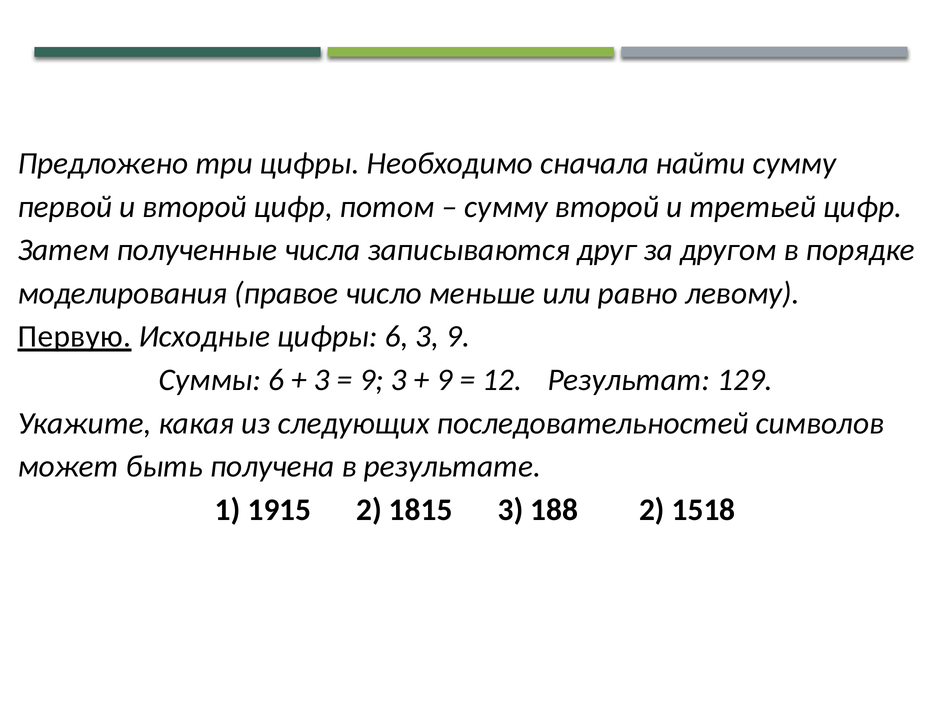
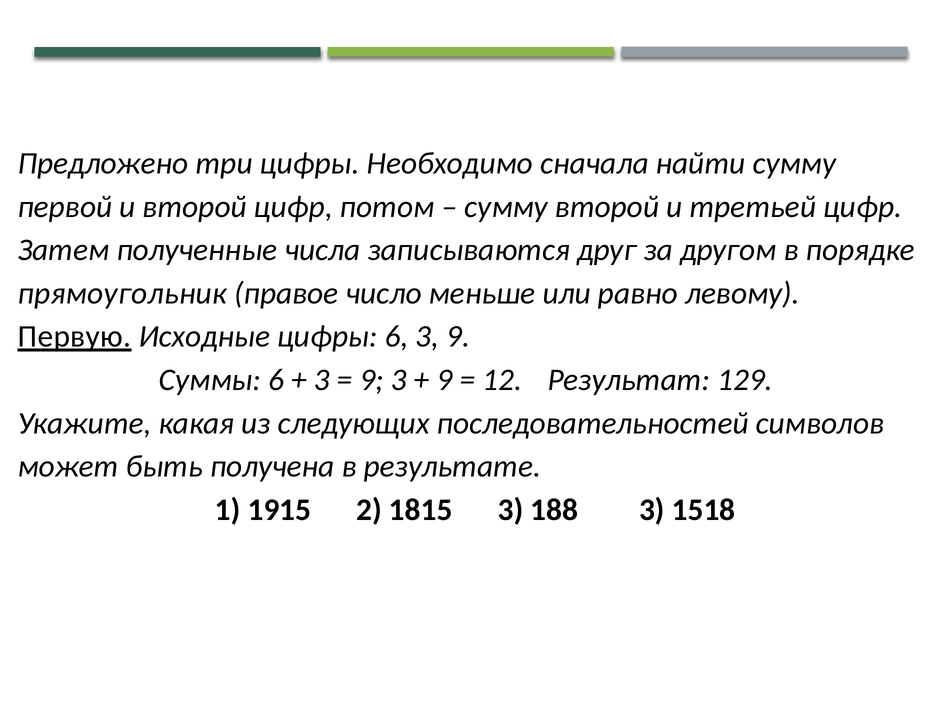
моделирования: моделирования -> прямоугольник
188 2: 2 -> 3
